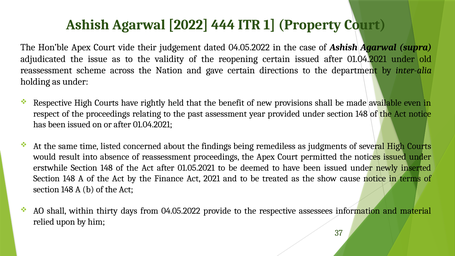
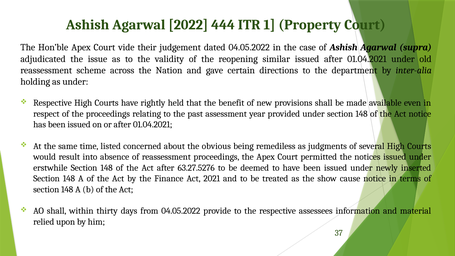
reopening certain: certain -> similar
findings: findings -> obvious
01.05.2021: 01.05.2021 -> 63.27.5276
